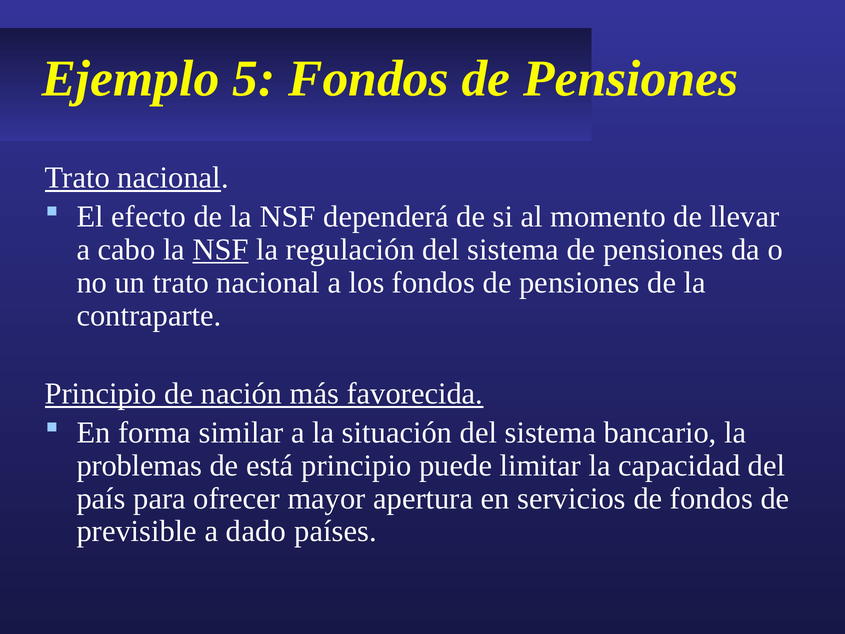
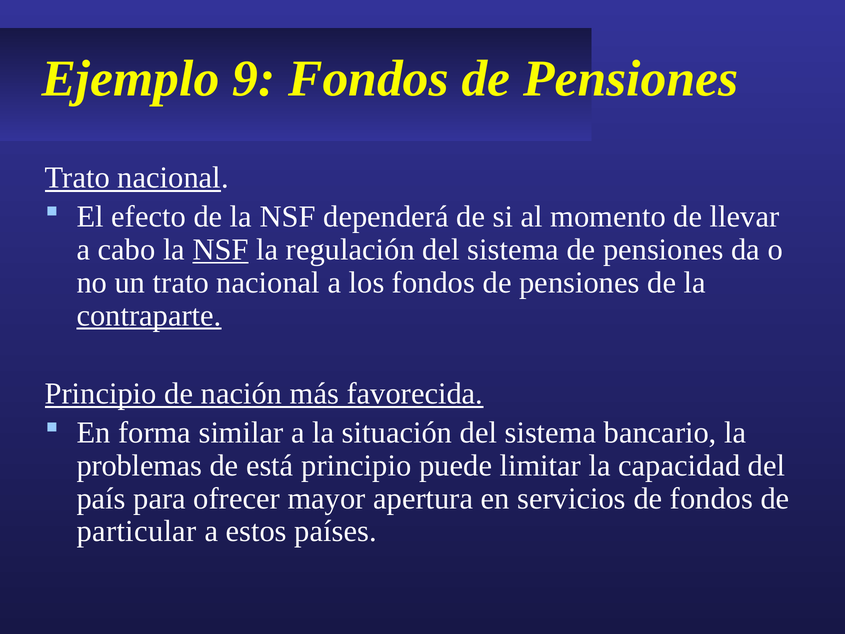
5: 5 -> 9
contraparte underline: none -> present
previsible: previsible -> particular
dado: dado -> estos
